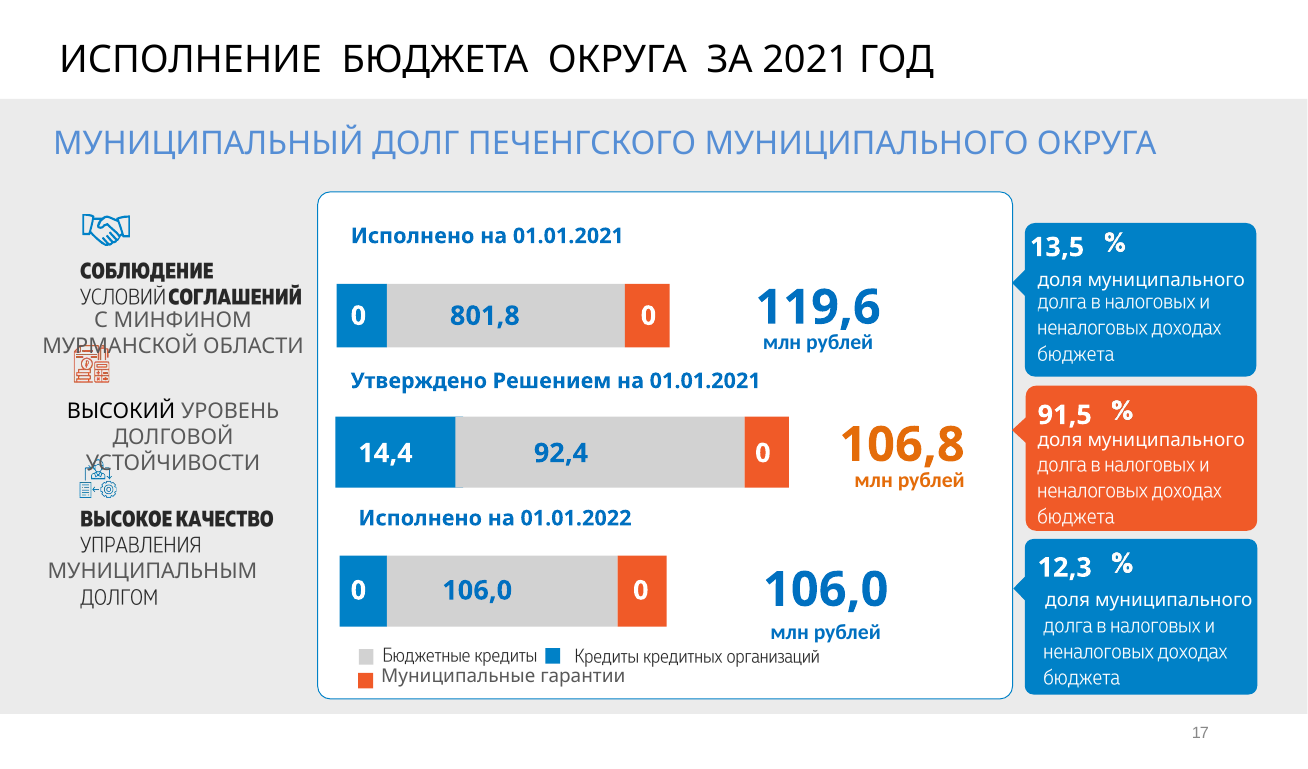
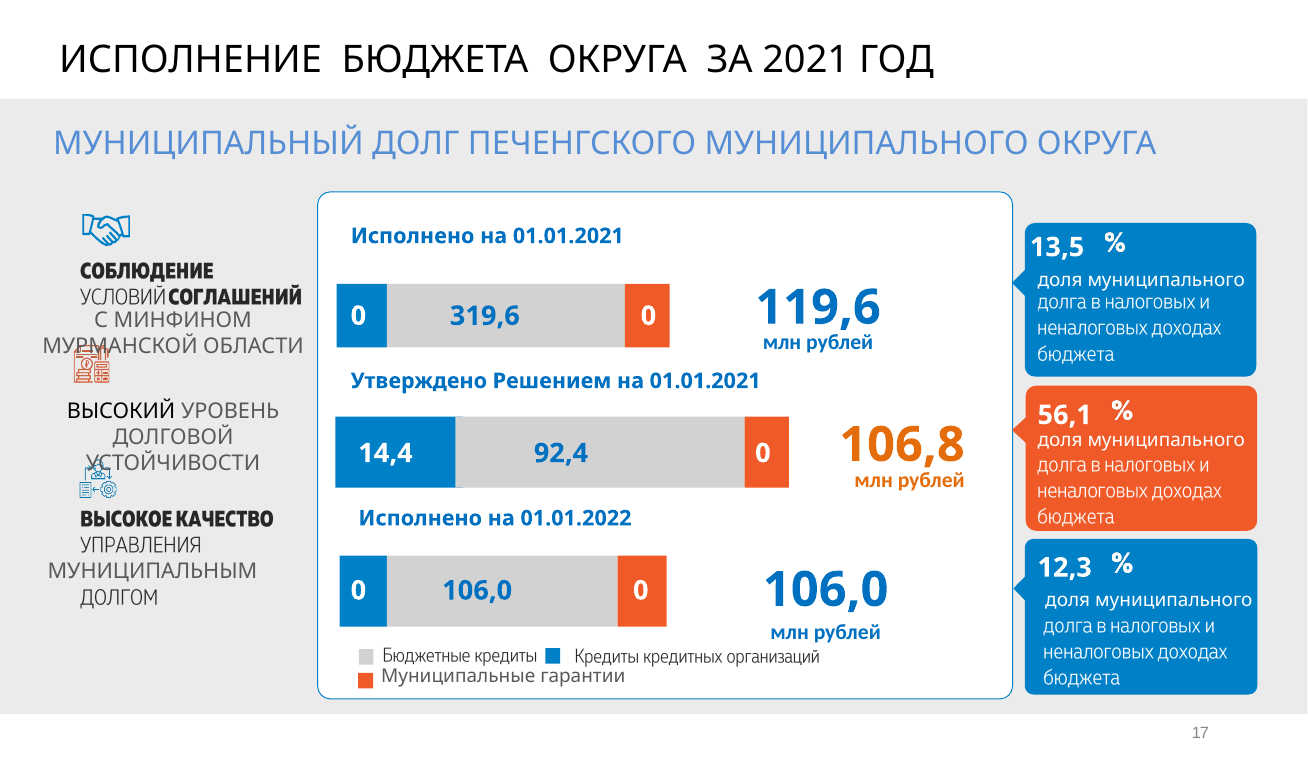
801,8: 801,8 -> 319,6
91,5: 91,5 -> 56,1
